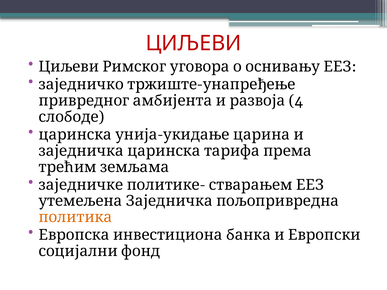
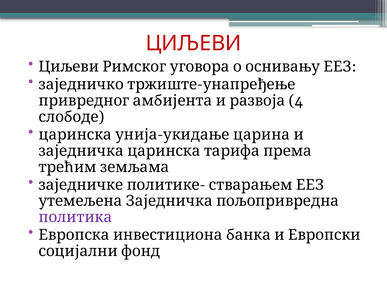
политика colour: orange -> purple
